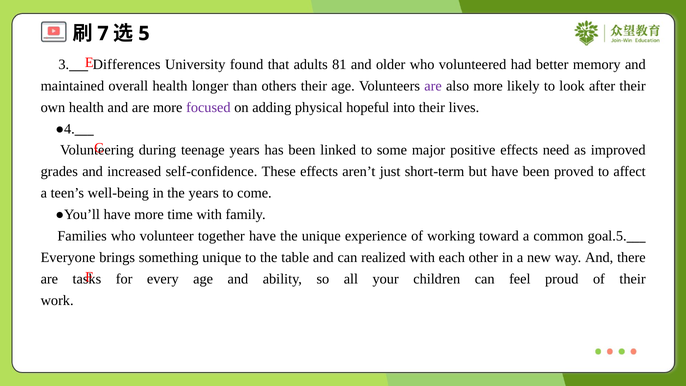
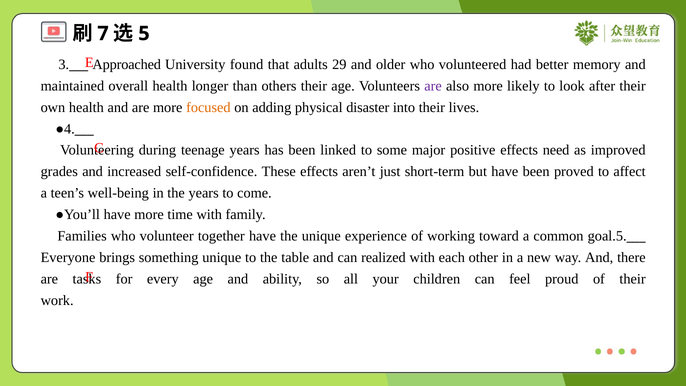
Differences: Differences -> Approached
81: 81 -> 29
focused colour: purple -> orange
hopeful: hopeful -> disaster
